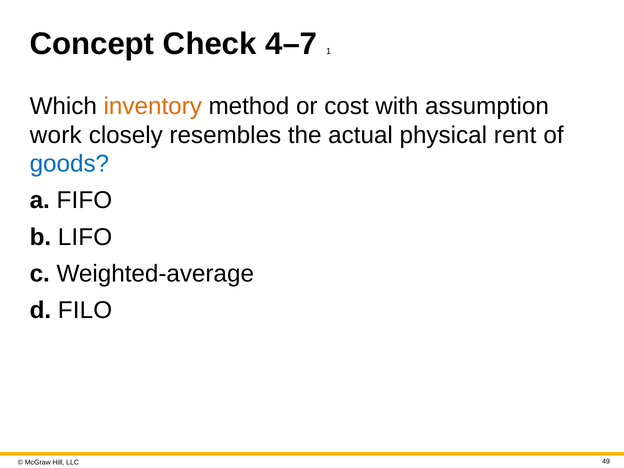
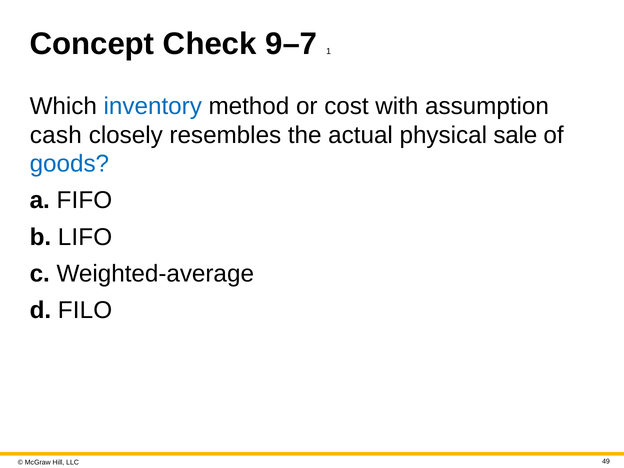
4–7: 4–7 -> 9–7
inventory colour: orange -> blue
work: work -> cash
rent: rent -> sale
